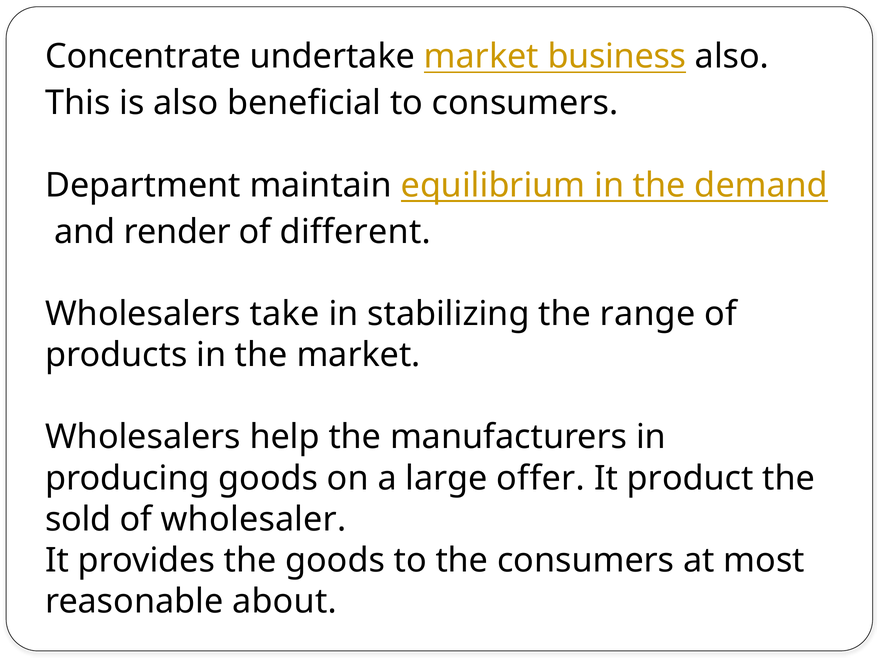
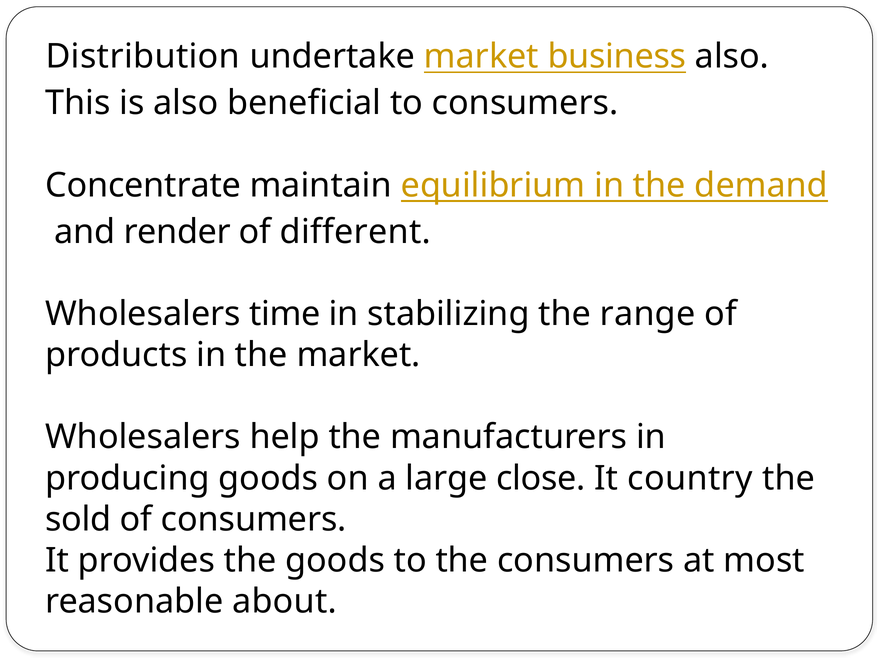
Concentrate: Concentrate -> Distribution
Department: Department -> Concentrate
take: take -> time
offer: offer -> close
product: product -> country
of wholesaler: wholesaler -> consumers
